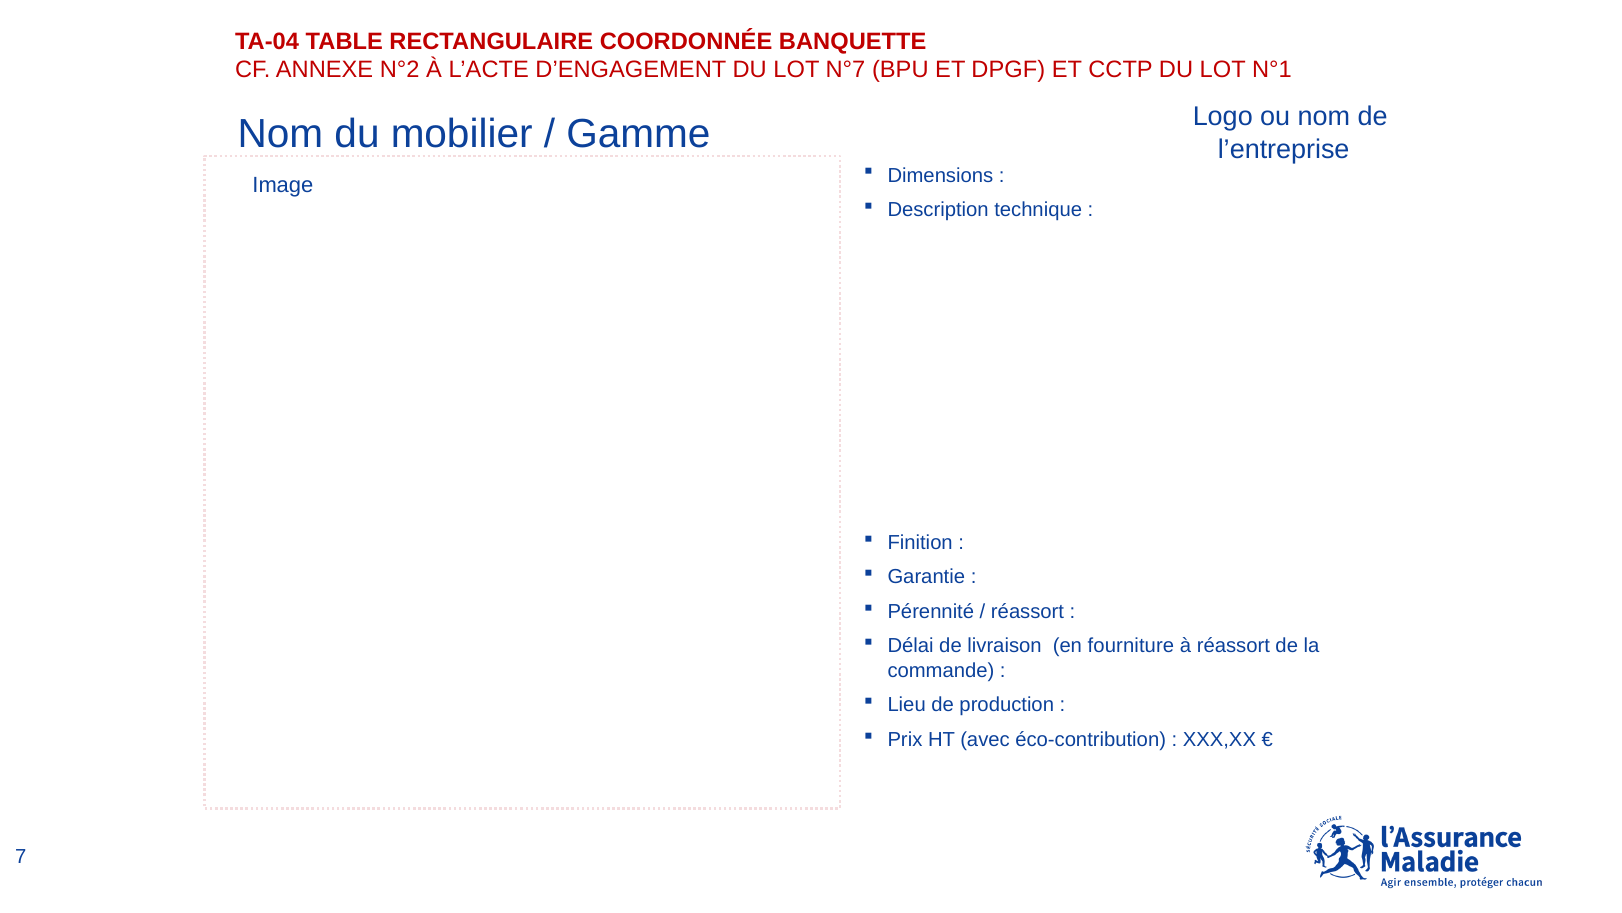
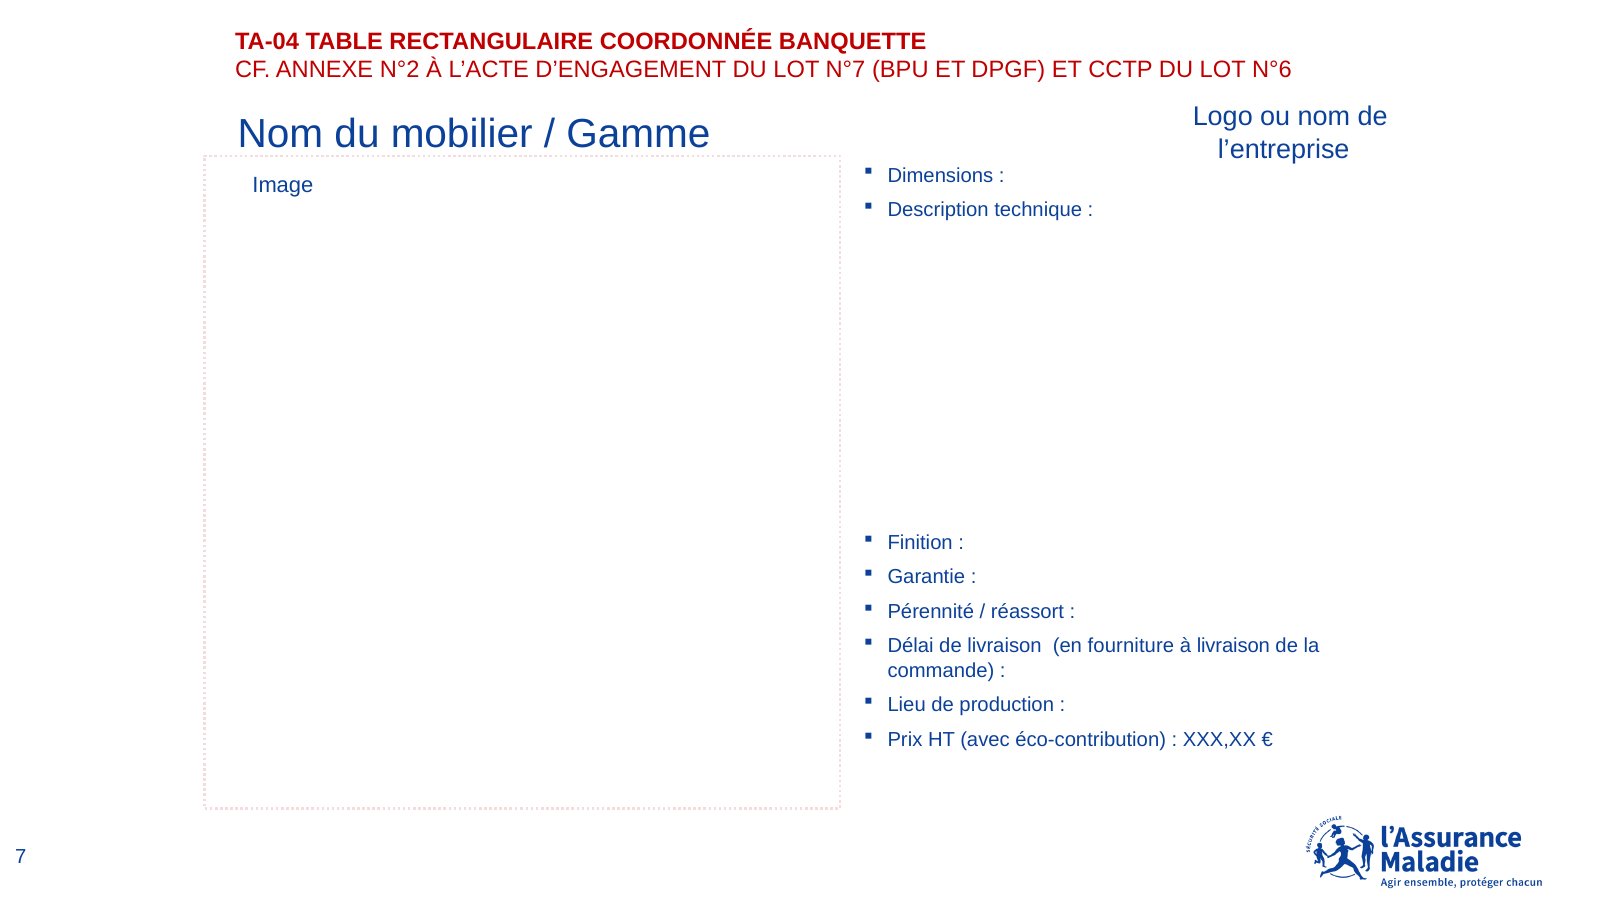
N°1: N°1 -> N°6
à réassort: réassort -> livraison
